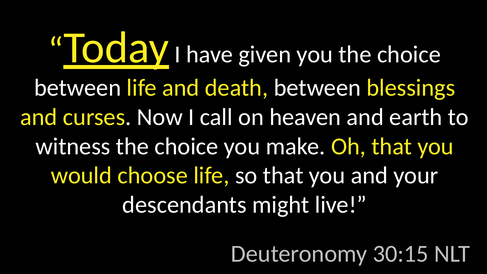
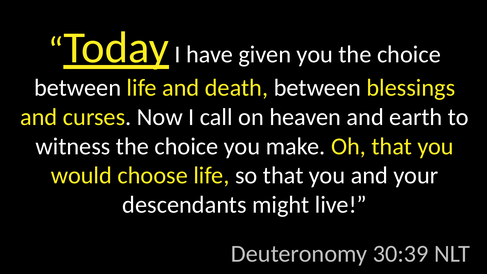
30:15: 30:15 -> 30:39
